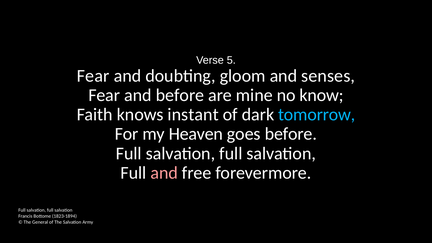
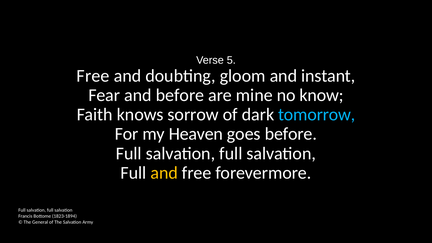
Fear at (93, 76): Fear -> Free
senses: senses -> instant
instant: instant -> sorrow
and at (164, 173) colour: pink -> yellow
